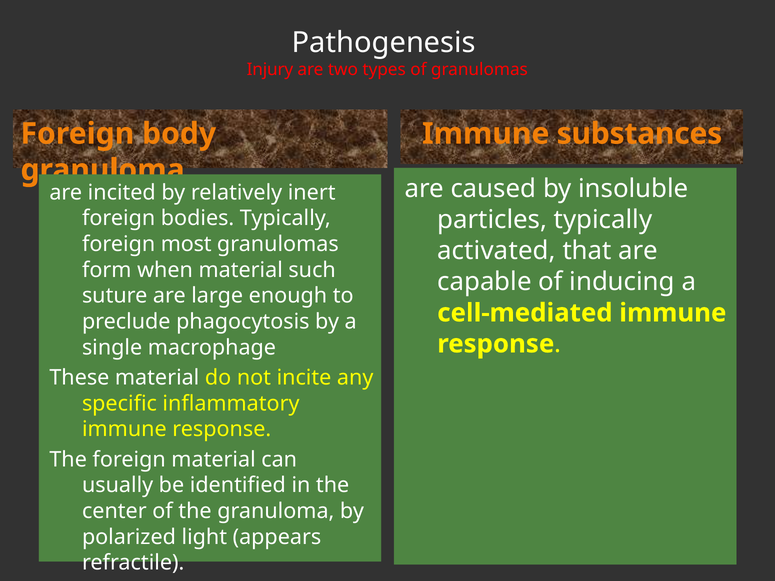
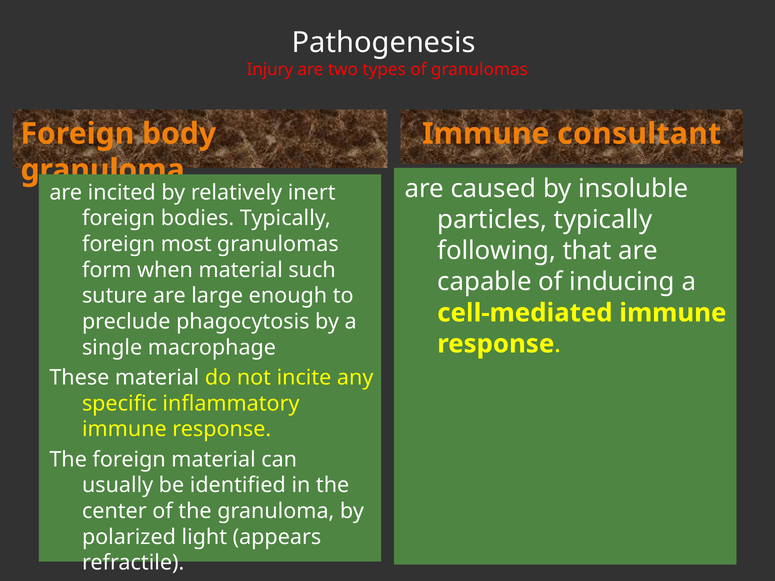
substances: substances -> consultant
activated: activated -> following
